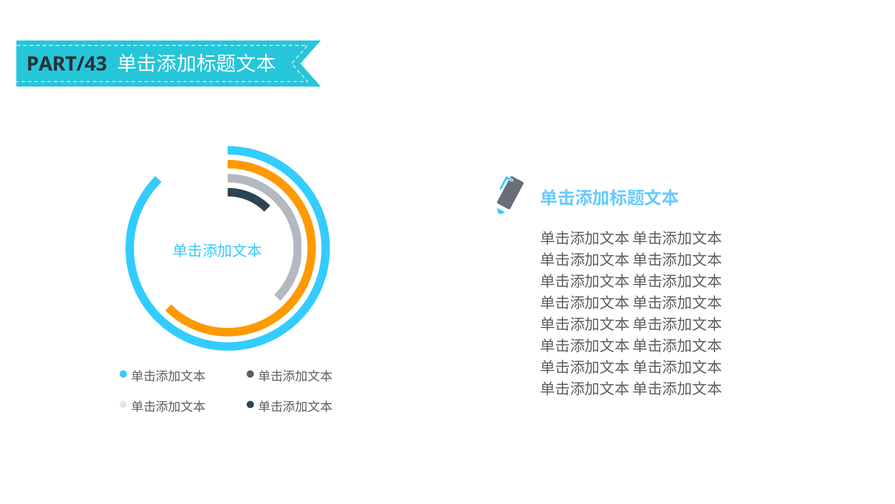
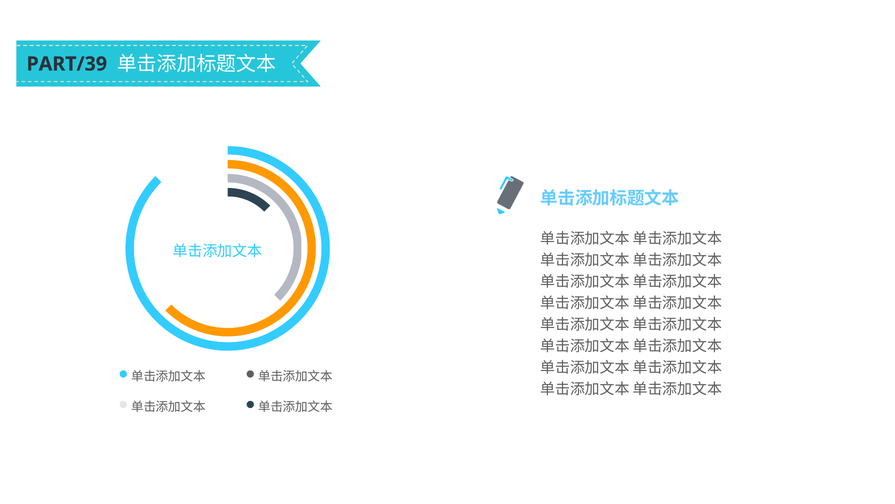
PART/43: PART/43 -> PART/39
